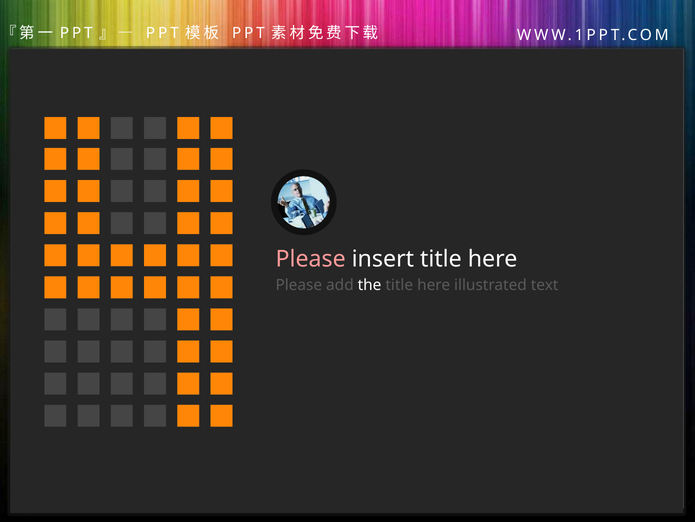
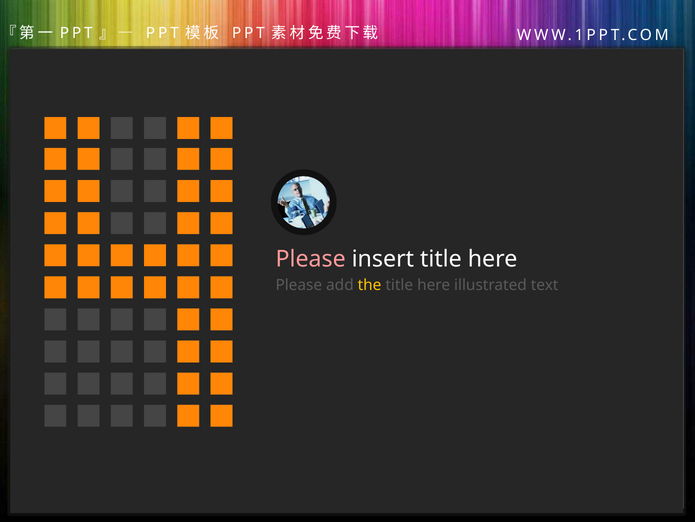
the colour: white -> yellow
